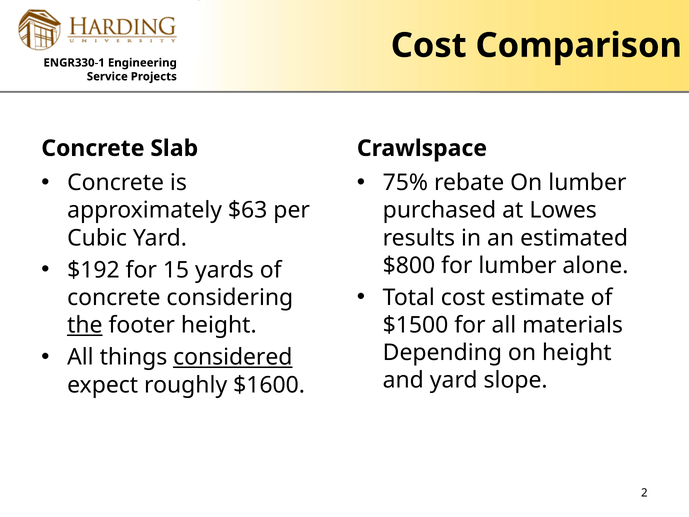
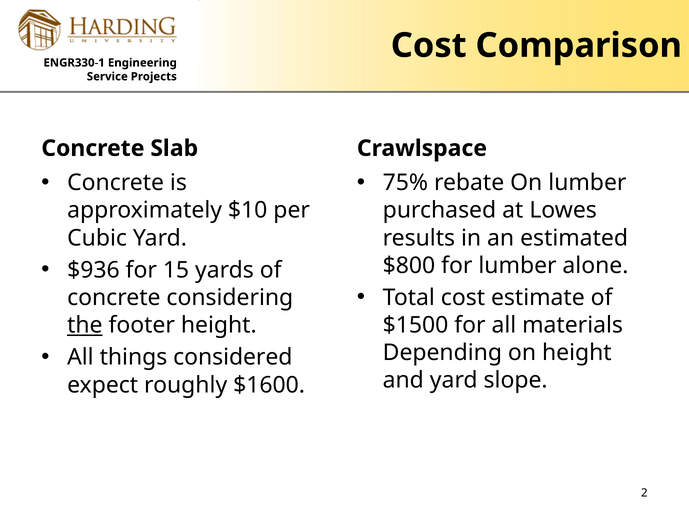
$63: $63 -> $10
$192: $192 -> $936
considered underline: present -> none
